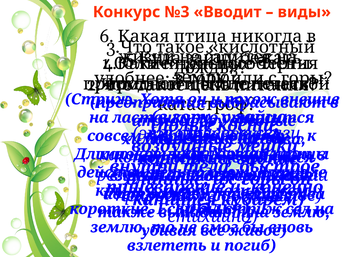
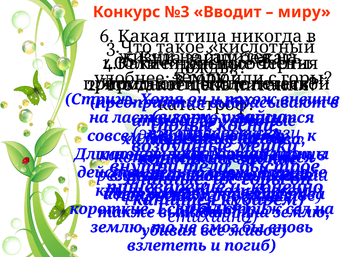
виды: виды -> миру
